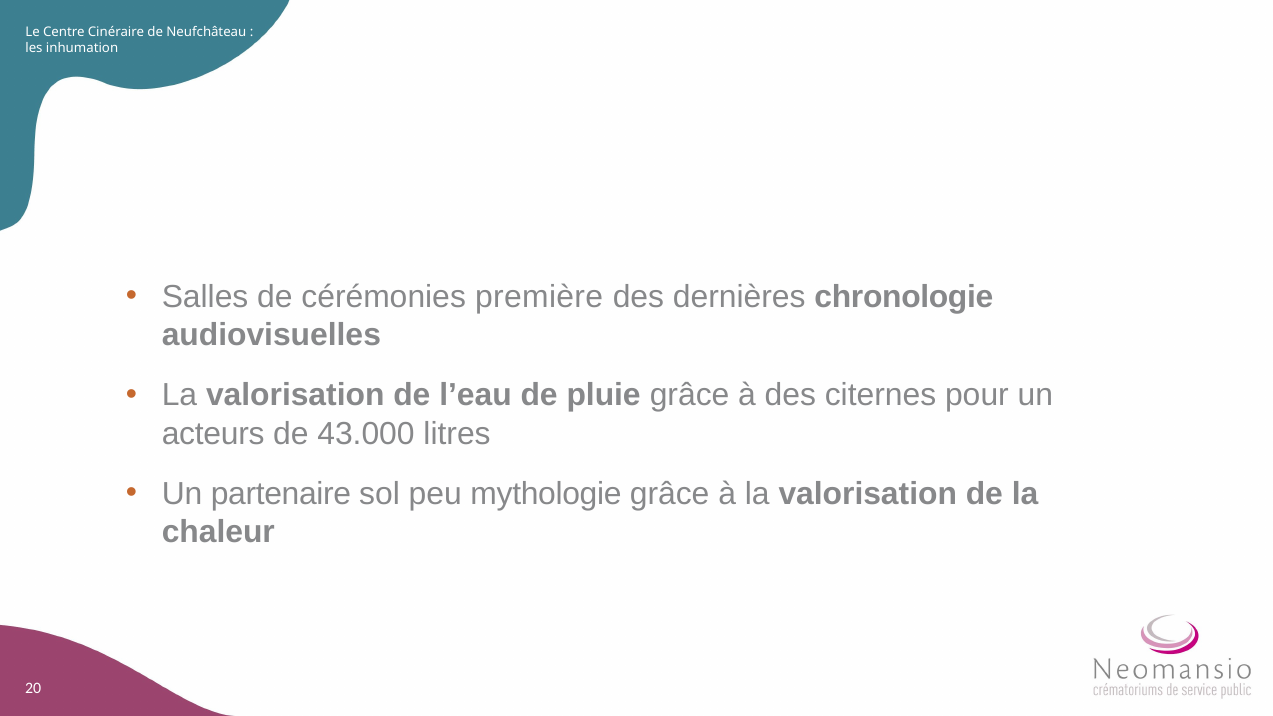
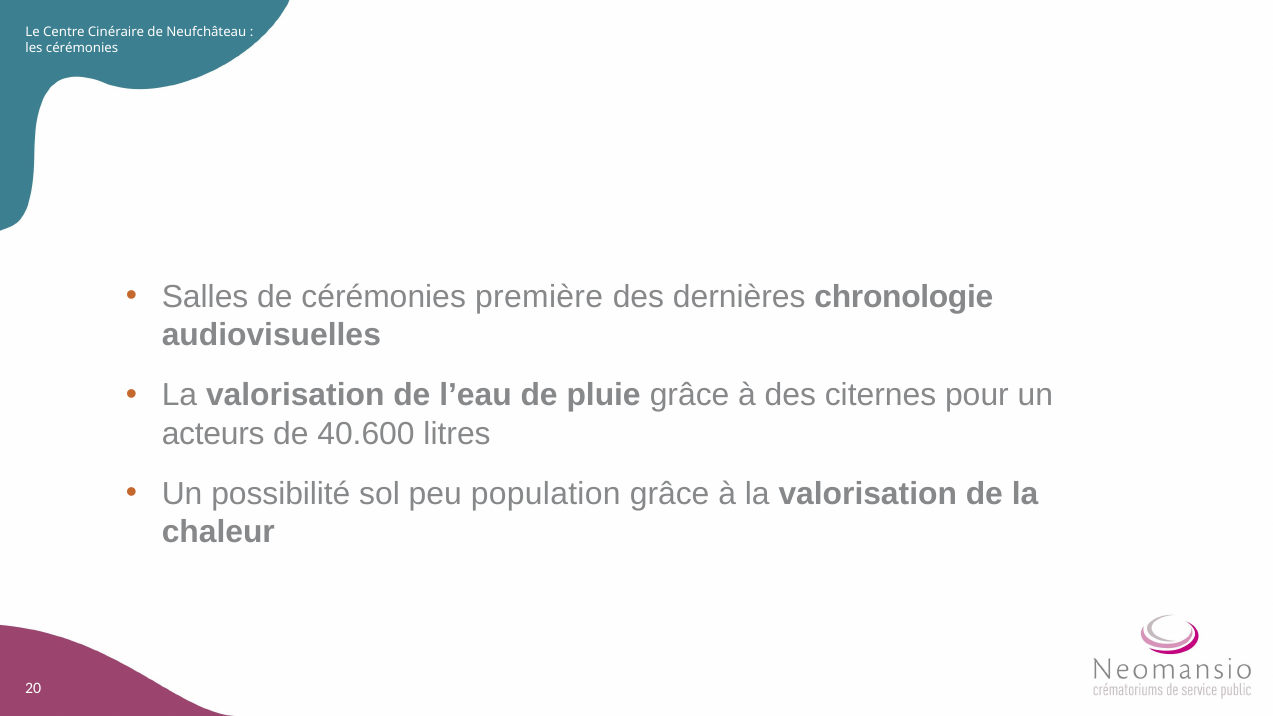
les inhumation: inhumation -> cérémonies
43.000: 43.000 -> 40.600
partenaire: partenaire -> possibilité
mythologie: mythologie -> population
